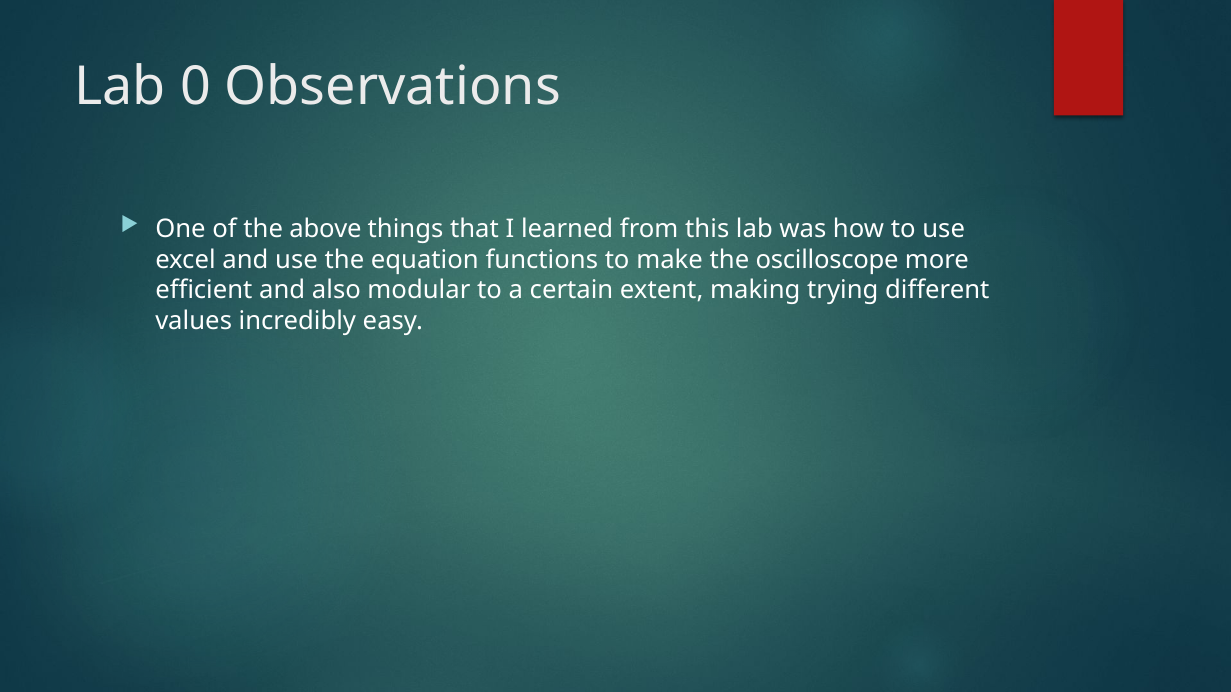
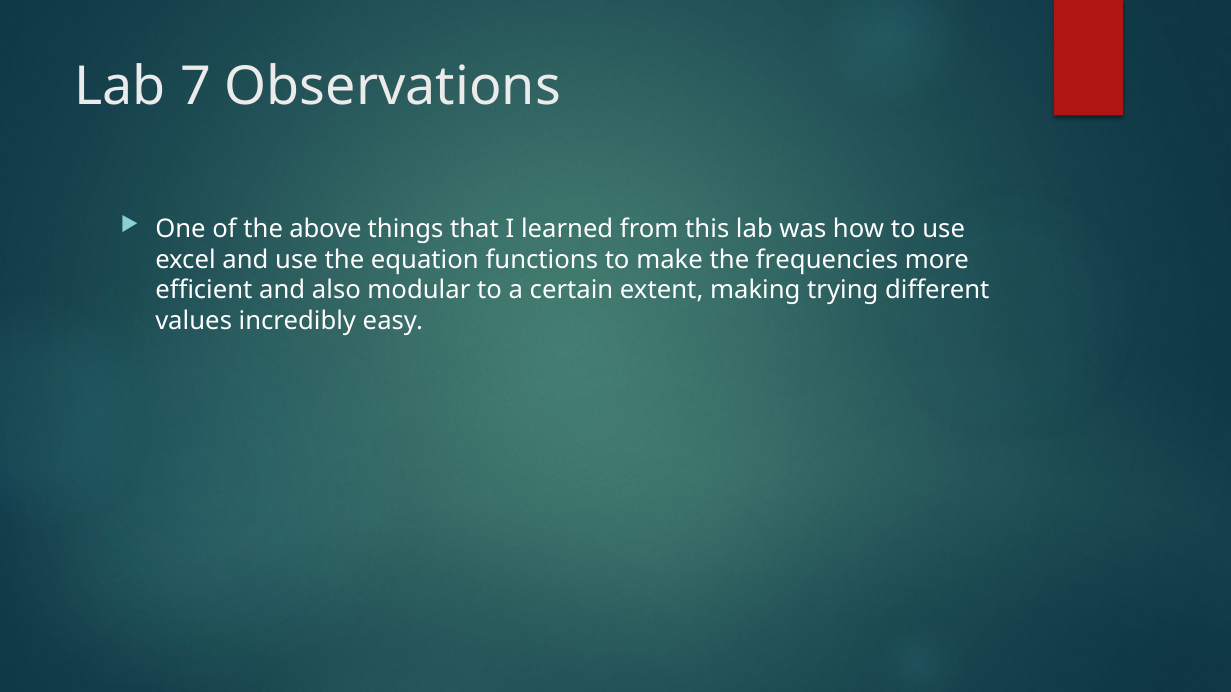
0: 0 -> 7
oscilloscope: oscilloscope -> frequencies
